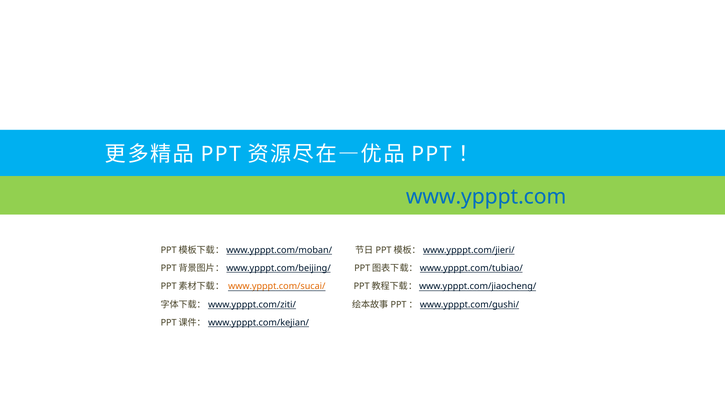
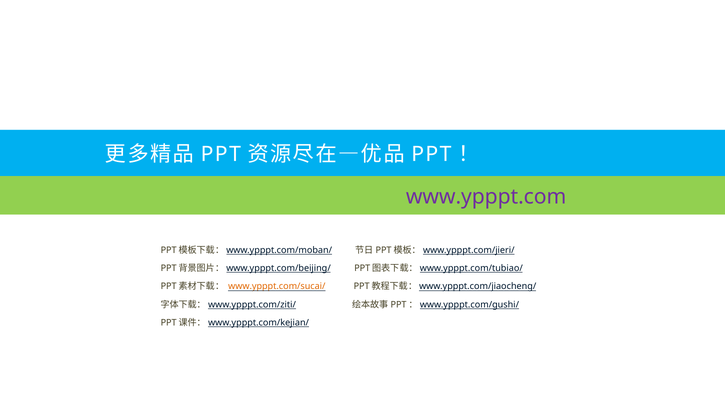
www.ypppt.com colour: blue -> purple
